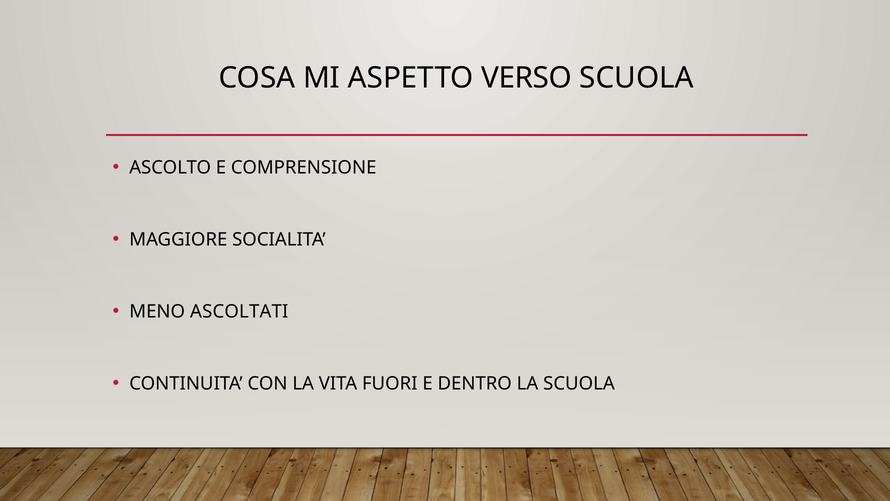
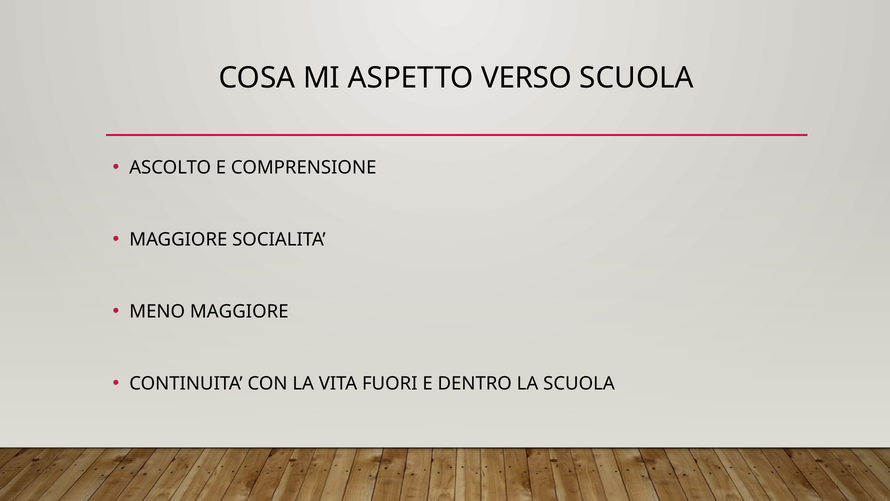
MENO ASCOLTATI: ASCOLTATI -> MAGGIORE
